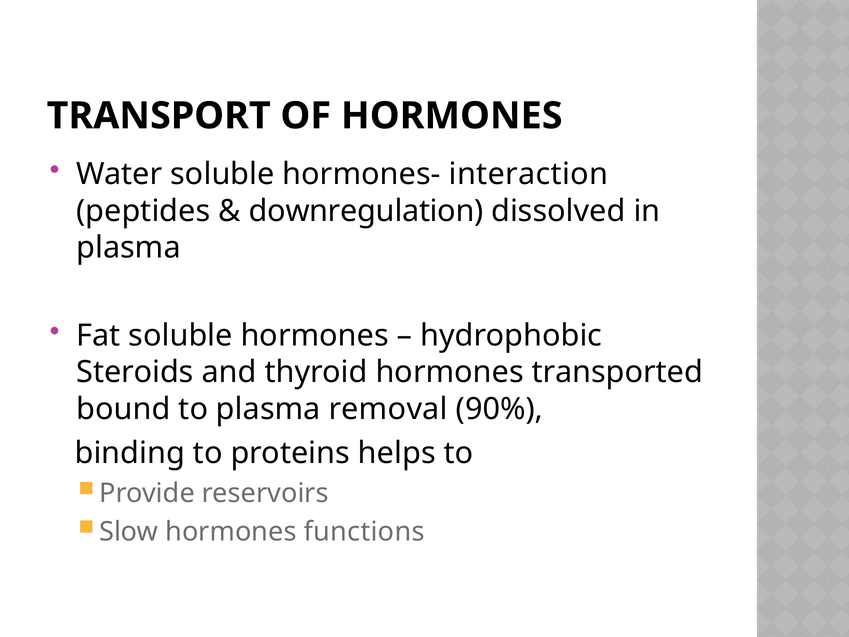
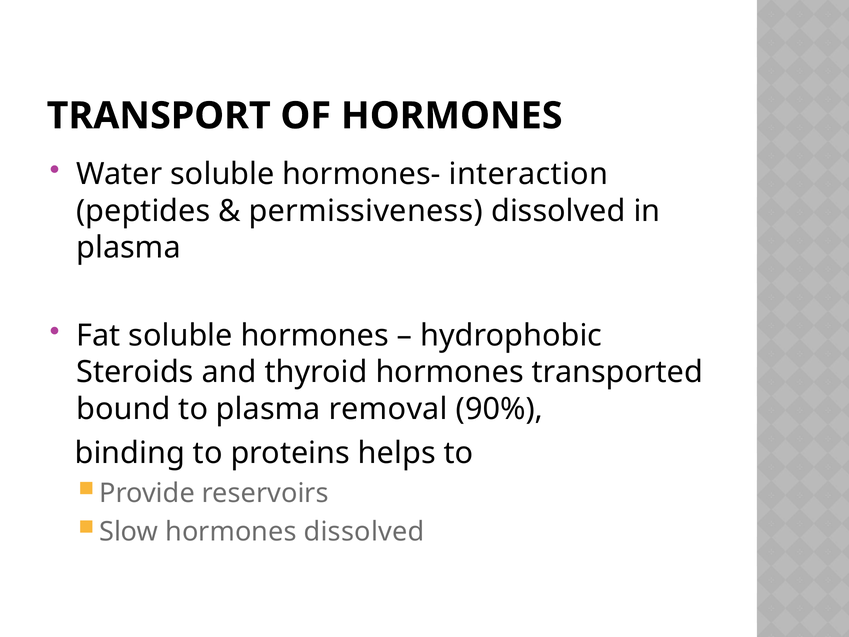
downregulation: downregulation -> permissiveness
hormones functions: functions -> dissolved
